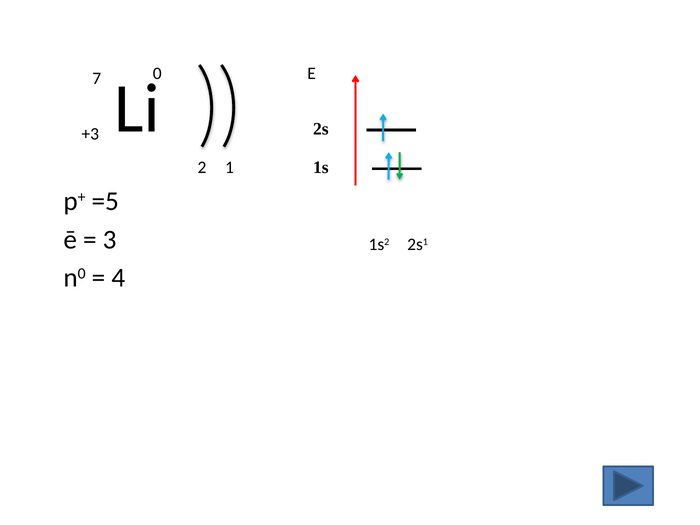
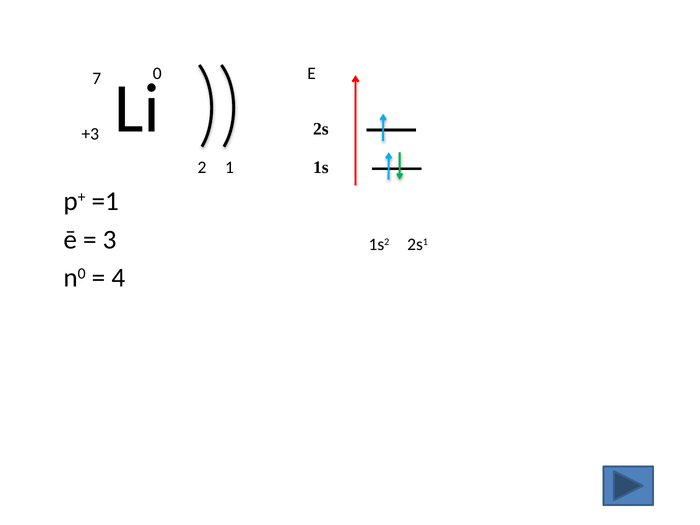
=5: =5 -> =1
